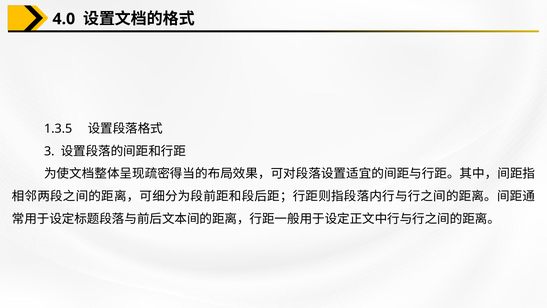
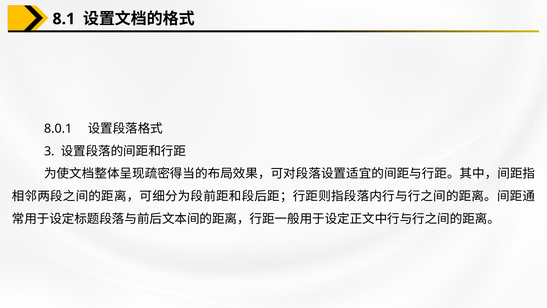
4.0: 4.0 -> 8.1
1.3.5: 1.3.5 -> 8.0.1
